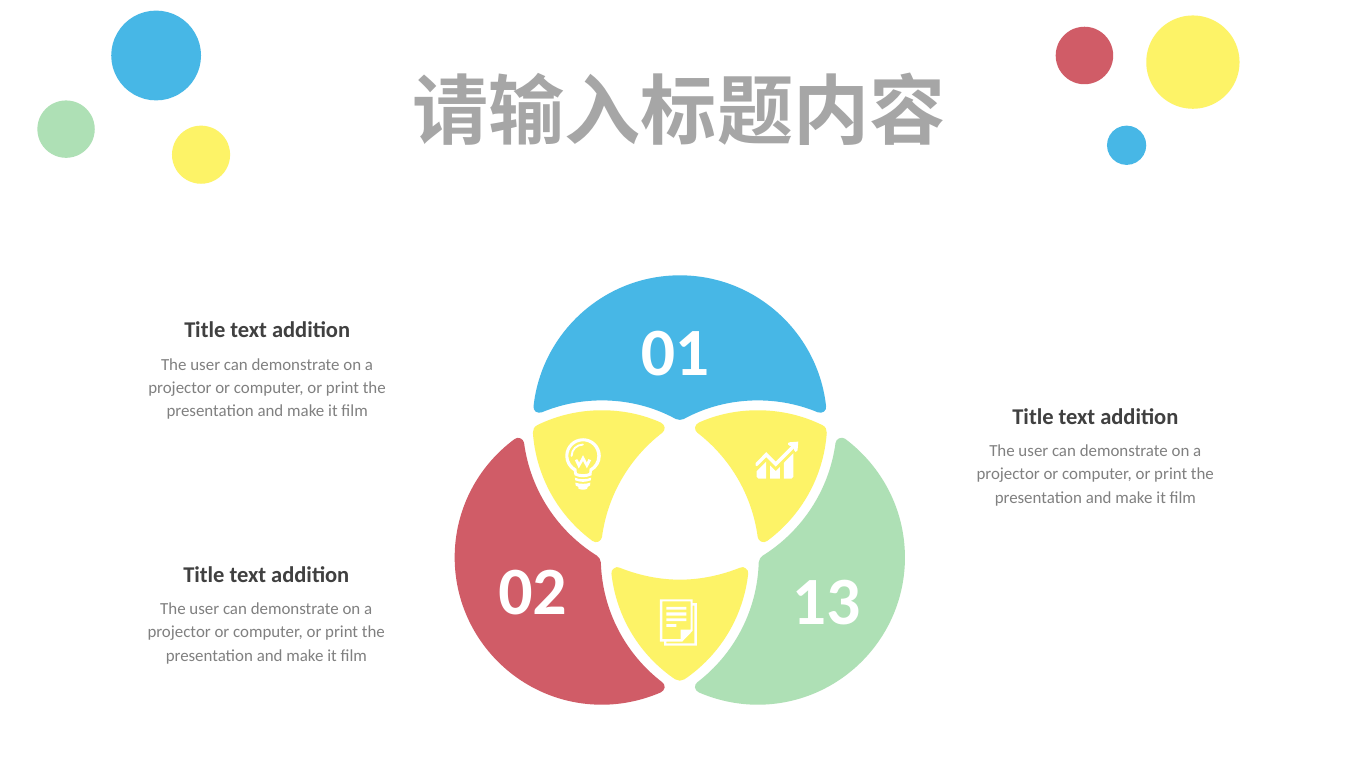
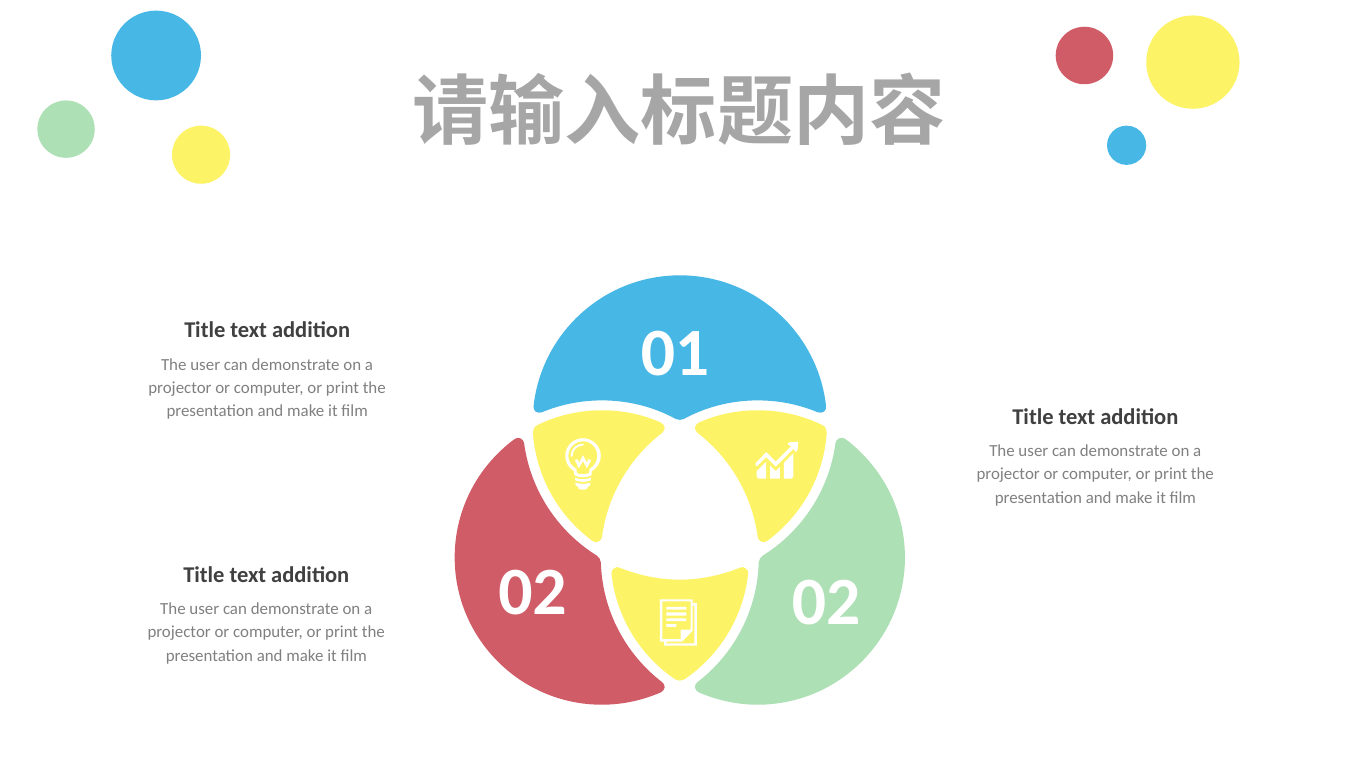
02 13: 13 -> 02
